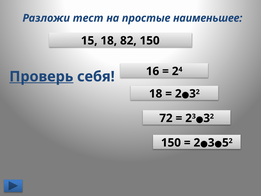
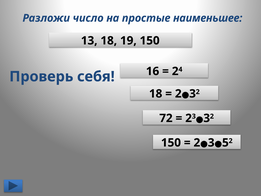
тест: тест -> число
15: 15 -> 13
82: 82 -> 19
Проверь underline: present -> none
